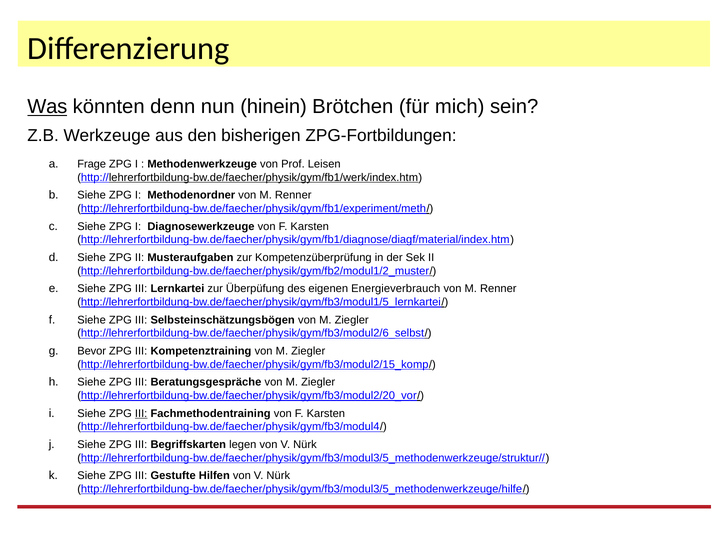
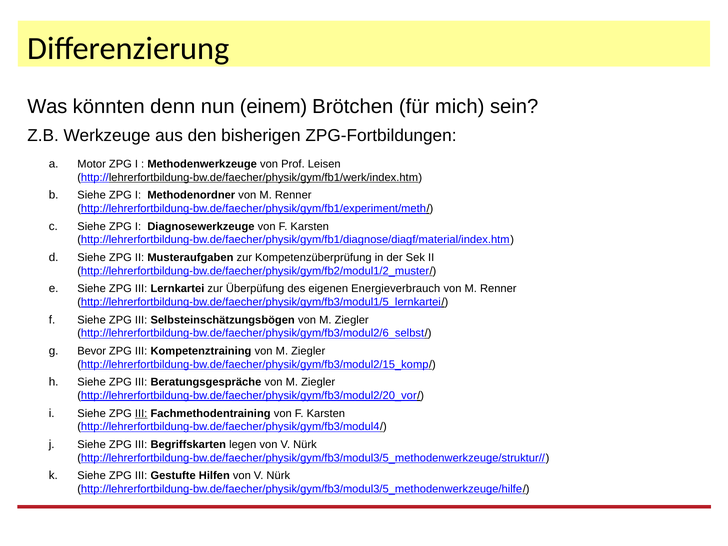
Was underline: present -> none
hinein: hinein -> einem
Frage: Frage -> Motor
